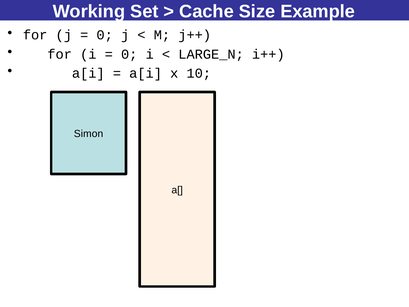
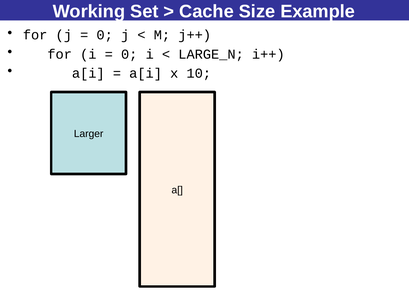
Simon: Simon -> Larger
